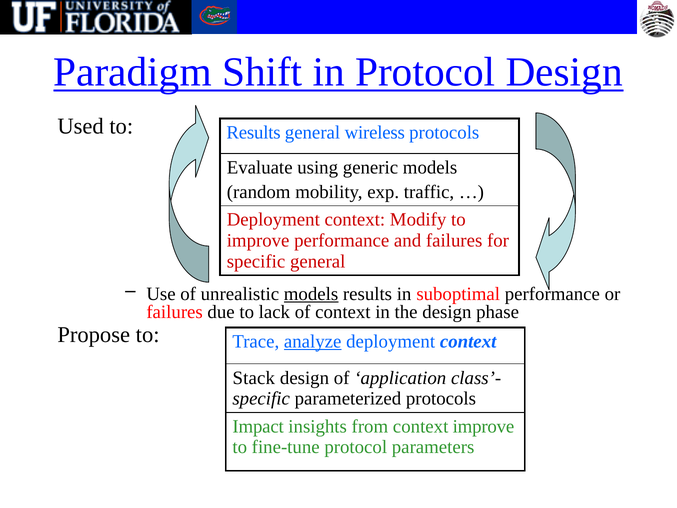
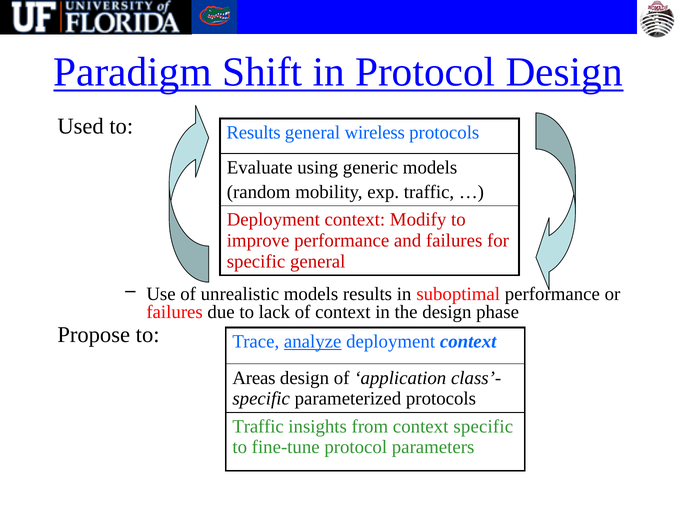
models at (311, 294) underline: present -> none
Stack: Stack -> Areas
Impact at (258, 426): Impact -> Traffic
context improve: improve -> specific
